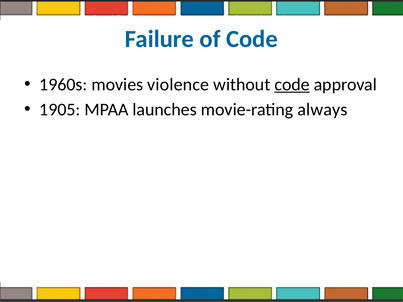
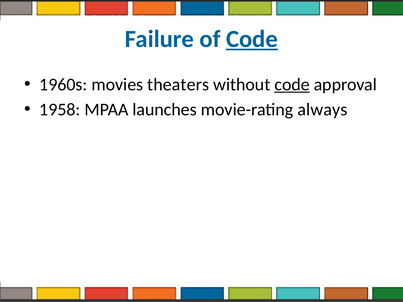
Code at (252, 39) underline: none -> present
violence: violence -> theaters
1905: 1905 -> 1958
